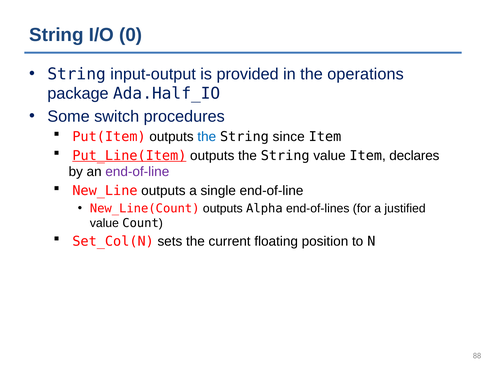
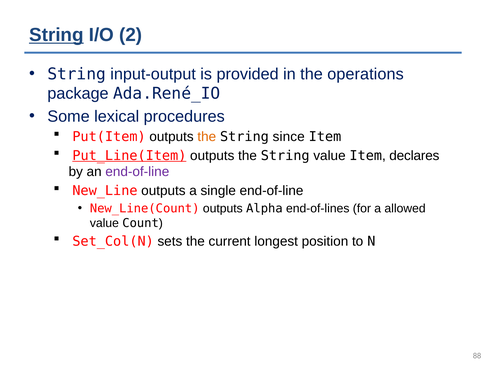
String at (56, 35) underline: none -> present
0: 0 -> 2
Ada.Half_IO: Ada.Half_IO -> Ada.René_IO
switch: switch -> lexical
the at (207, 136) colour: blue -> orange
justified: justified -> allowed
floating: floating -> longest
